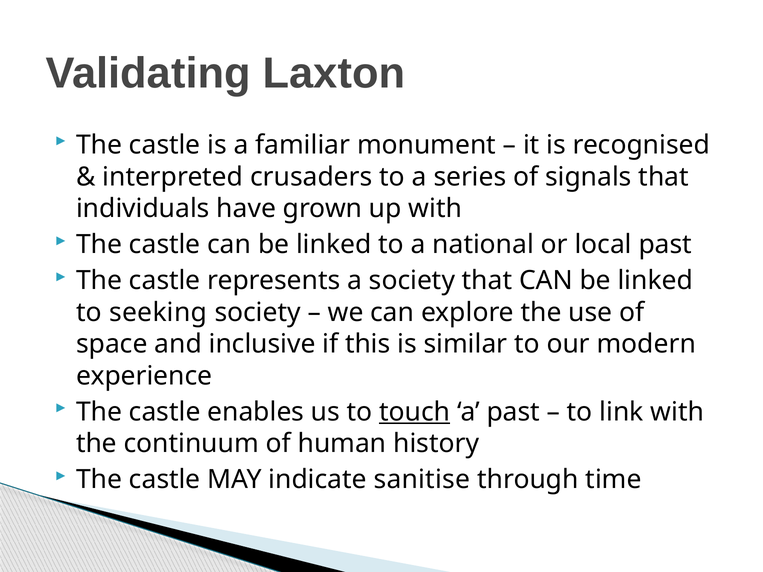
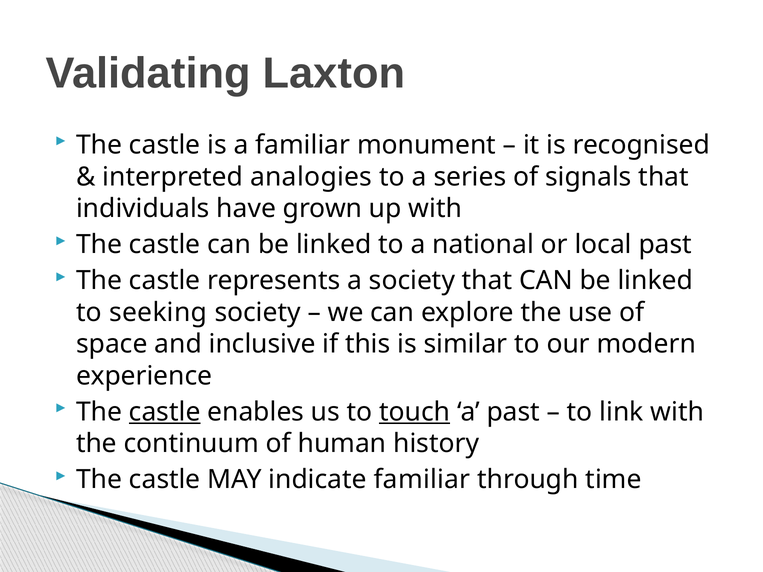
crusaders: crusaders -> analogies
castle at (165, 412) underline: none -> present
indicate sanitise: sanitise -> familiar
